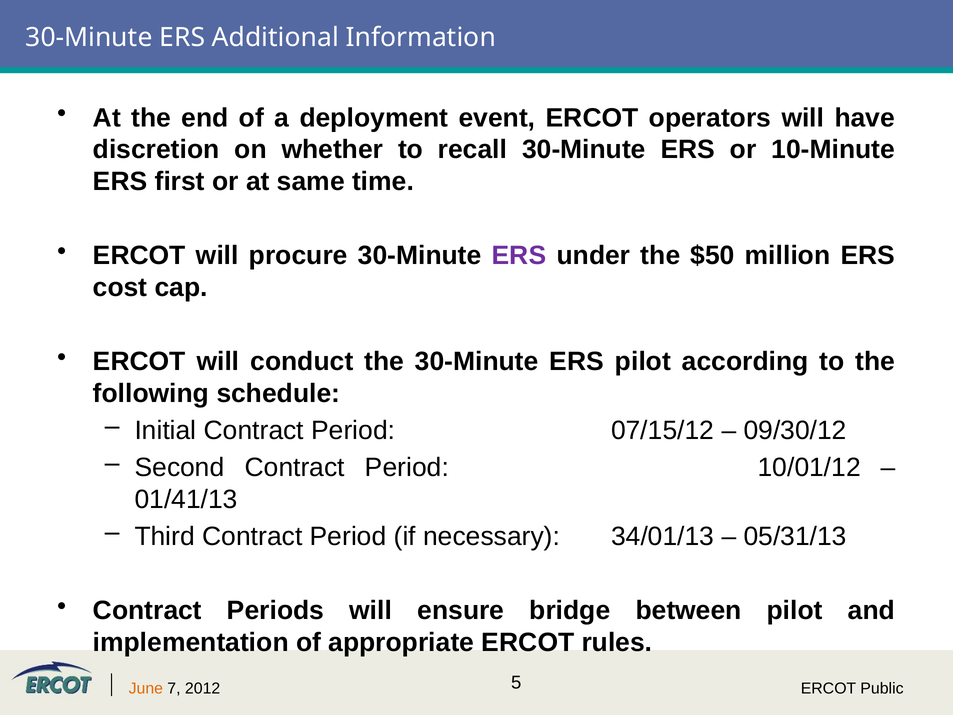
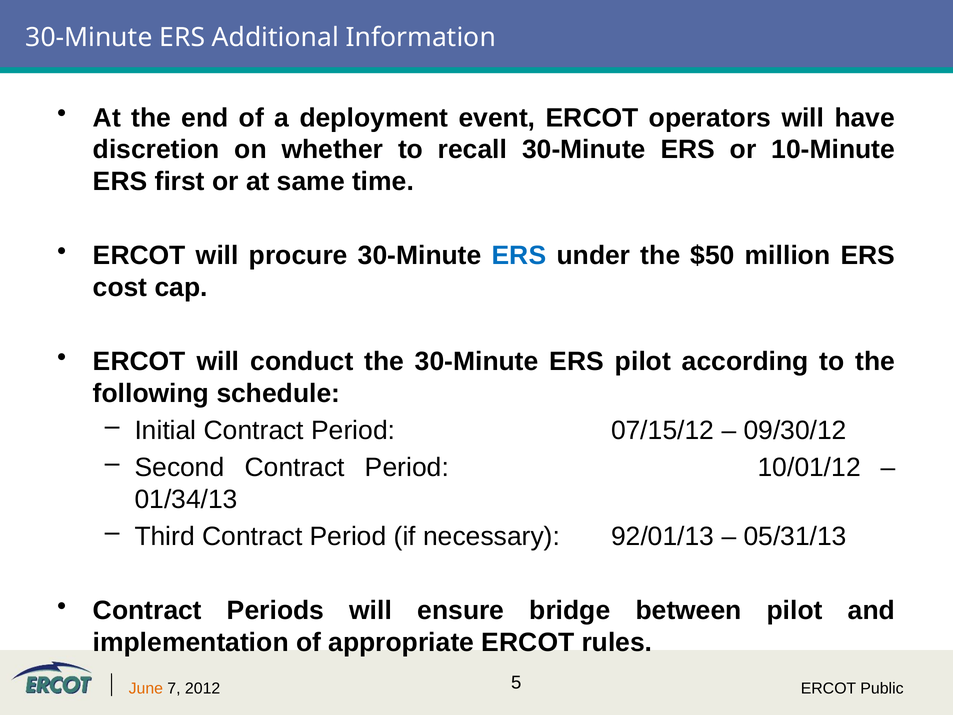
ERS at (519, 256) colour: purple -> blue
01/41/13: 01/41/13 -> 01/34/13
34/01/13: 34/01/13 -> 92/01/13
